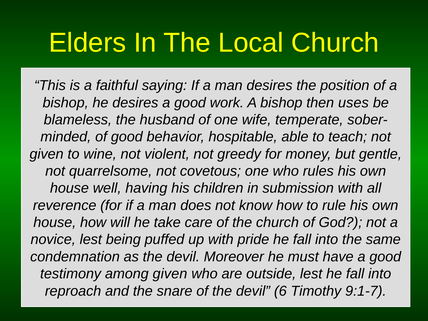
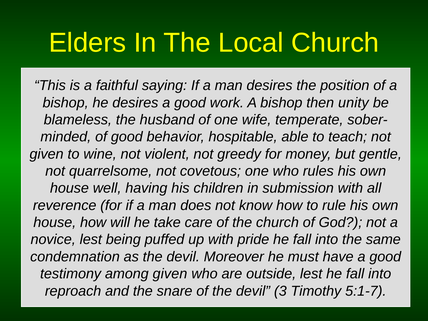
uses: uses -> unity
6: 6 -> 3
9:1-7: 9:1-7 -> 5:1-7
